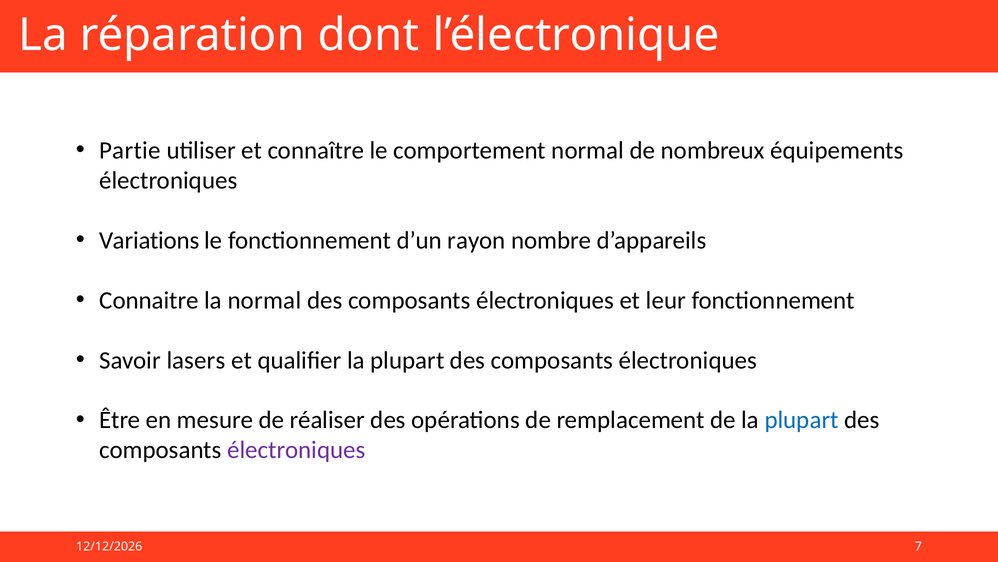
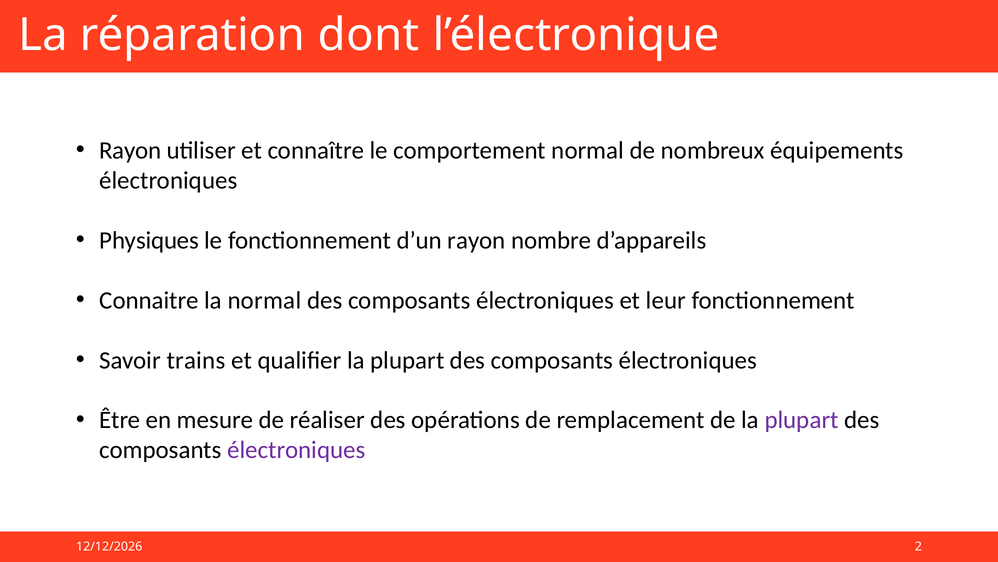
Partie at (130, 150): Partie -> Rayon
Variations: Variations -> Physiques
lasers: lasers -> trains
plupart at (802, 420) colour: blue -> purple
7: 7 -> 2
